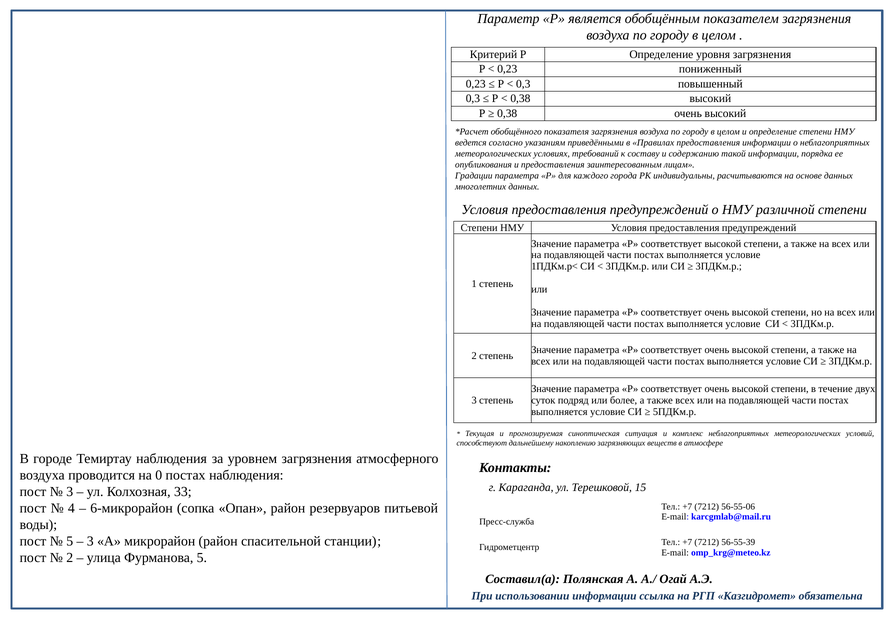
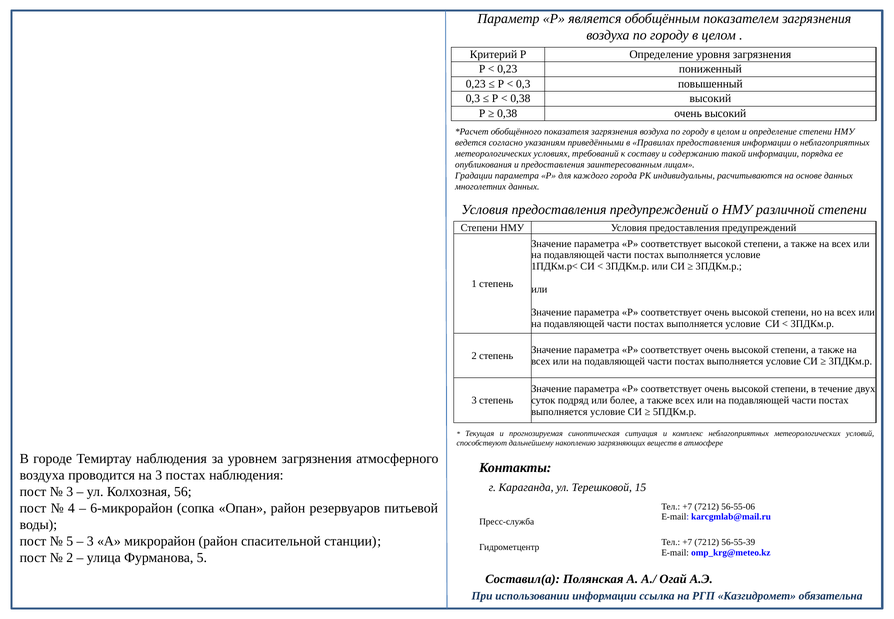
на 0: 0 -> 3
33: 33 -> 56
